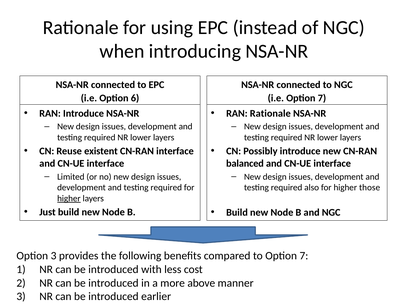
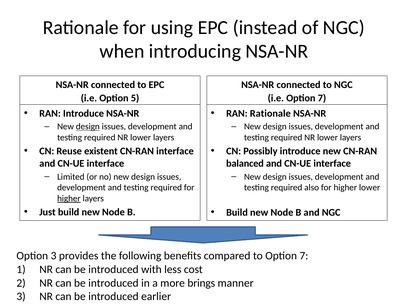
6: 6 -> 5
design at (88, 127) underline: none -> present
higher those: those -> lower
above: above -> brings
